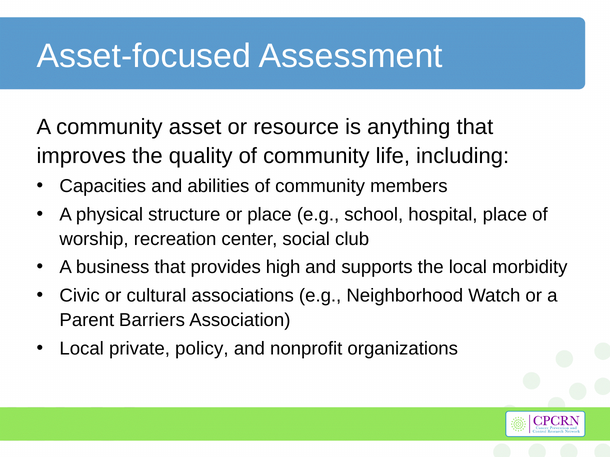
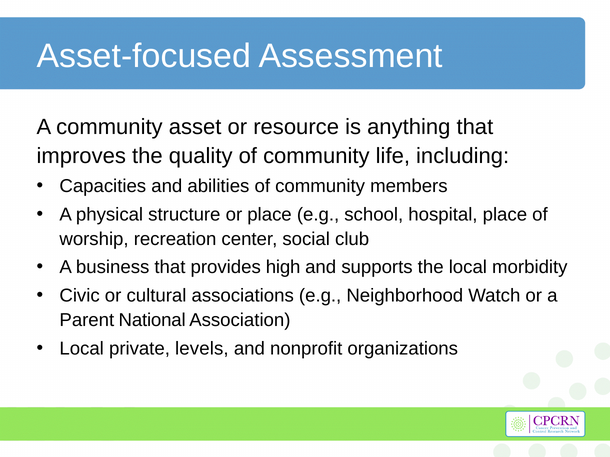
Barriers: Barriers -> National
policy: policy -> levels
